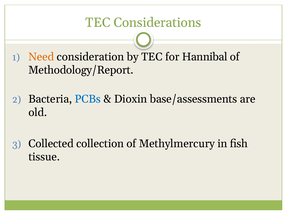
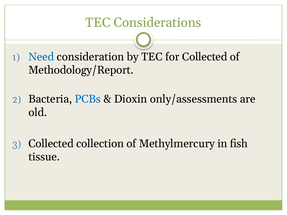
Need colour: orange -> blue
for Hannibal: Hannibal -> Collected
base/assessments: base/assessments -> only/assessments
